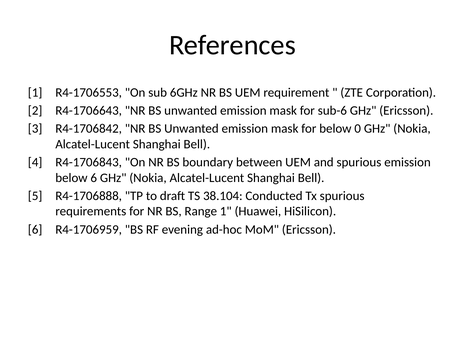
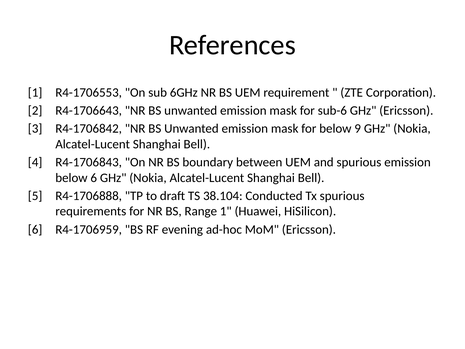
0: 0 -> 9
